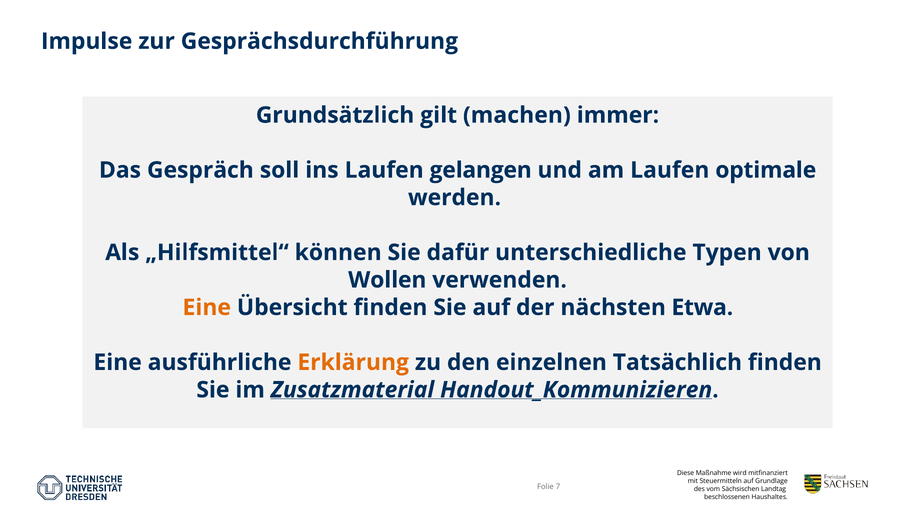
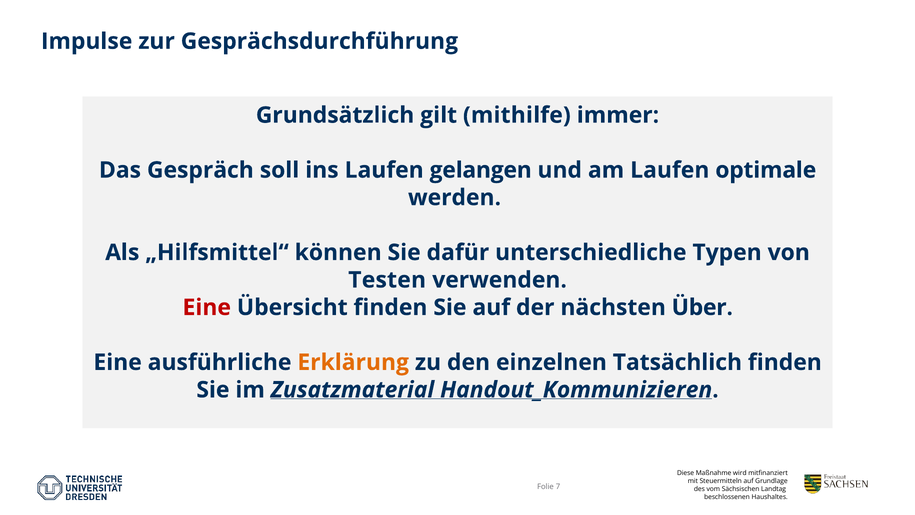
machen: machen -> mithilfe
Wollen: Wollen -> Testen
Eine at (207, 307) colour: orange -> red
Etwa: Etwa -> Über
